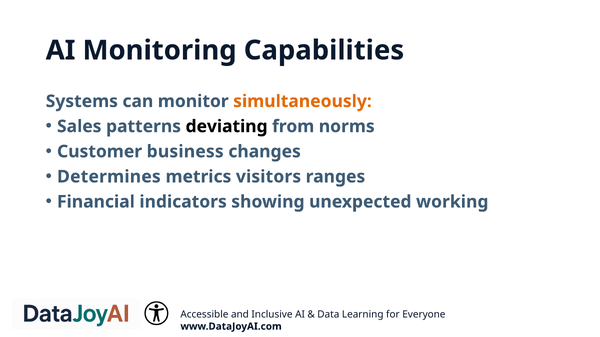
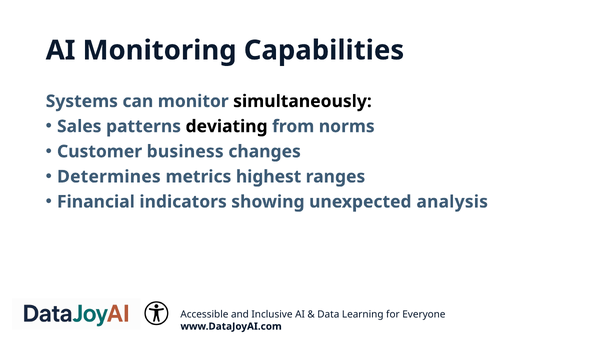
simultaneously colour: orange -> black
visitors: visitors -> highest
working: working -> analysis
